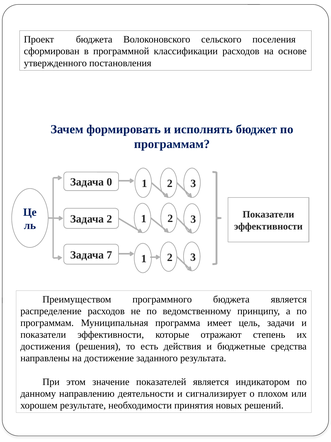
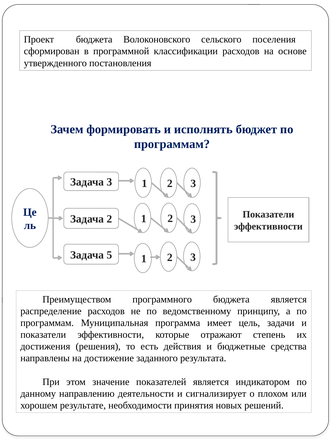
Задача 0: 0 -> 3
7: 7 -> 5
